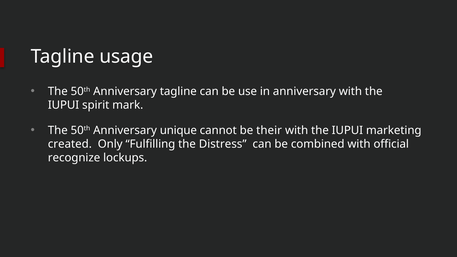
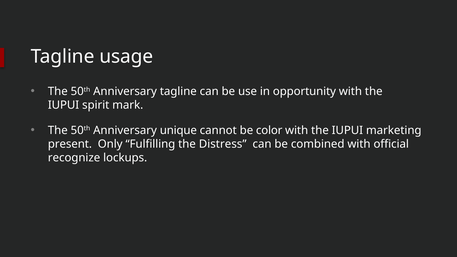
in anniversary: anniversary -> opportunity
their: their -> color
created: created -> present
